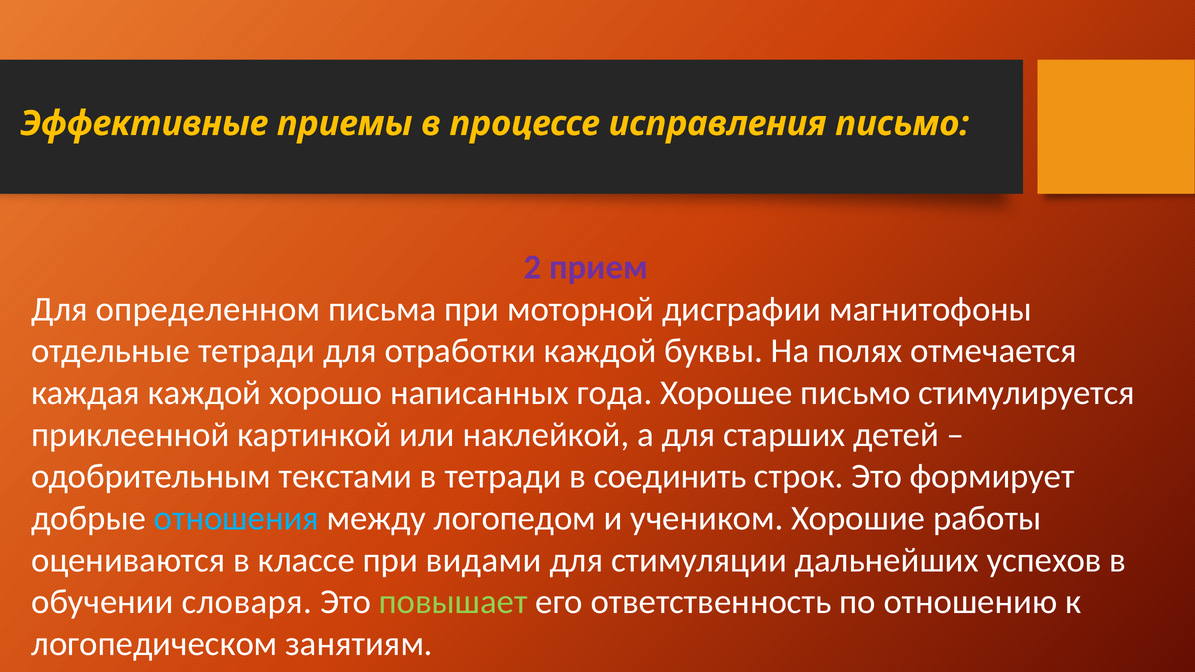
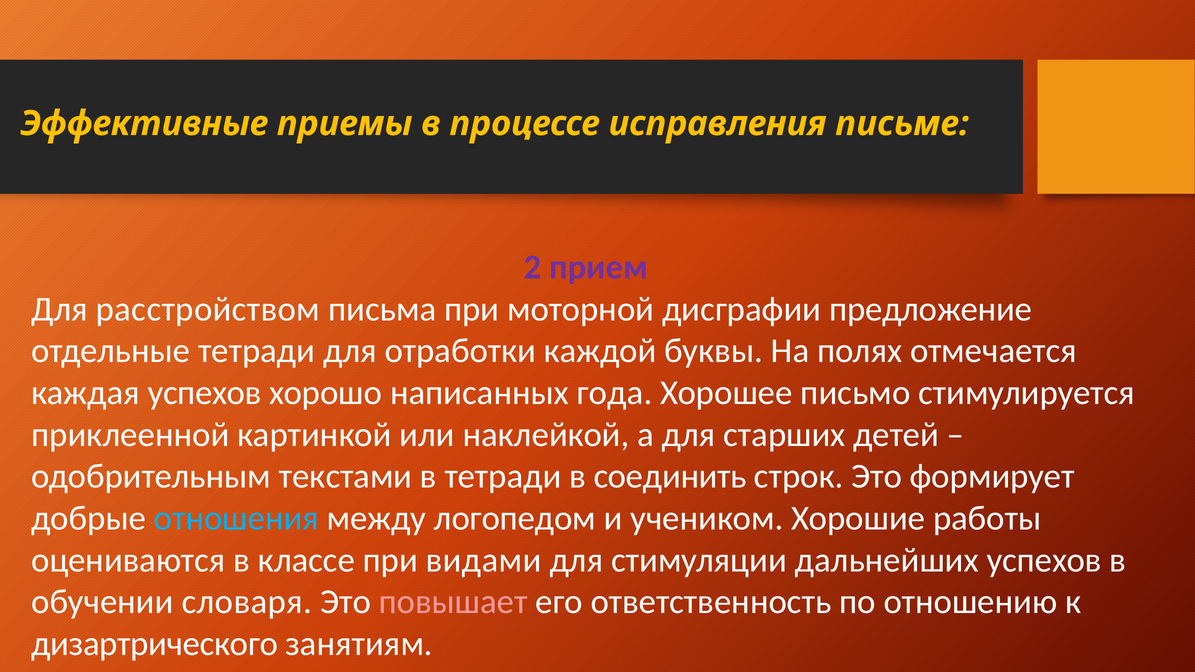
исправления письмо: письмо -> письме
определенном: определенном -> расстройством
магнитофоны: магнитофоны -> предложение
каждая каждой: каждой -> успехов
повышает colour: light green -> pink
логопедическом: логопедическом -> дизартрического
